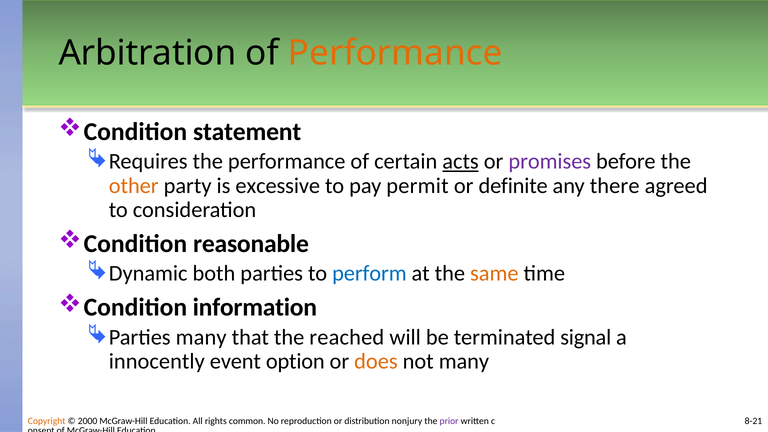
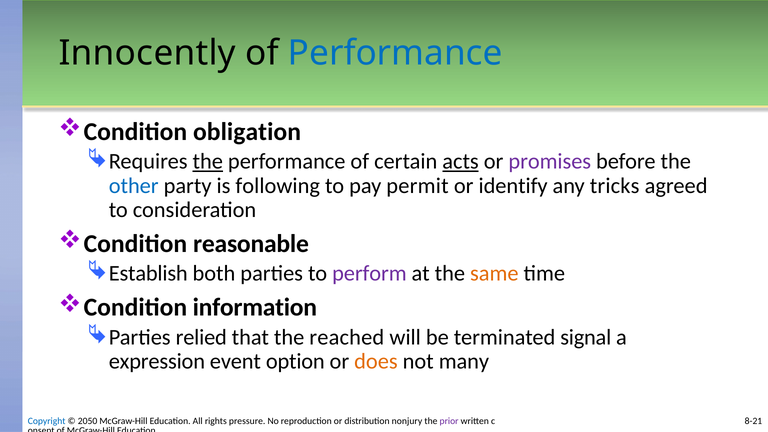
Arbitration: Arbitration -> Innocently
Performance at (395, 53) colour: orange -> blue
statement: statement -> obligation
the at (208, 161) underline: none -> present
other colour: orange -> blue
excessive: excessive -> following
definite: definite -> identify
there: there -> tricks
Dynamic: Dynamic -> Establish
perform colour: blue -> purple
Parties many: many -> relied
innocently: innocently -> expression
Copyright colour: orange -> blue
2000: 2000 -> 2050
common: common -> pressure
